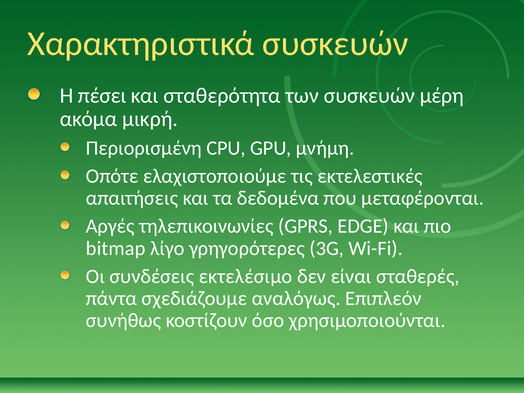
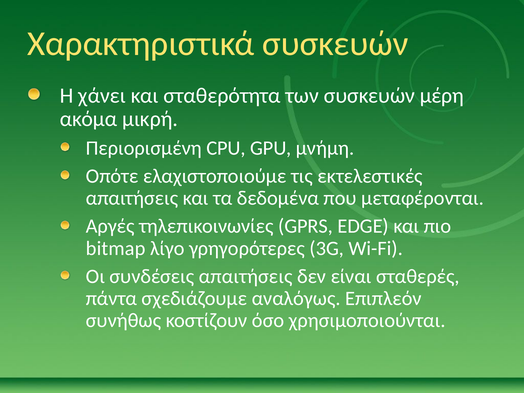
πέσει: πέσει -> χάνει
συνδέσεις εκτελέσιμο: εκτελέσιμο -> απαιτήσεις
